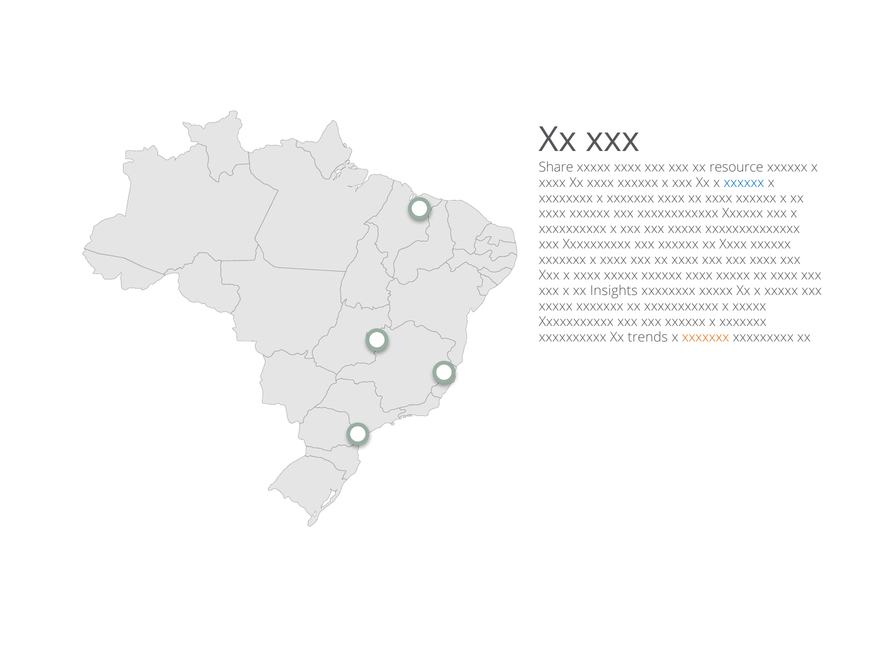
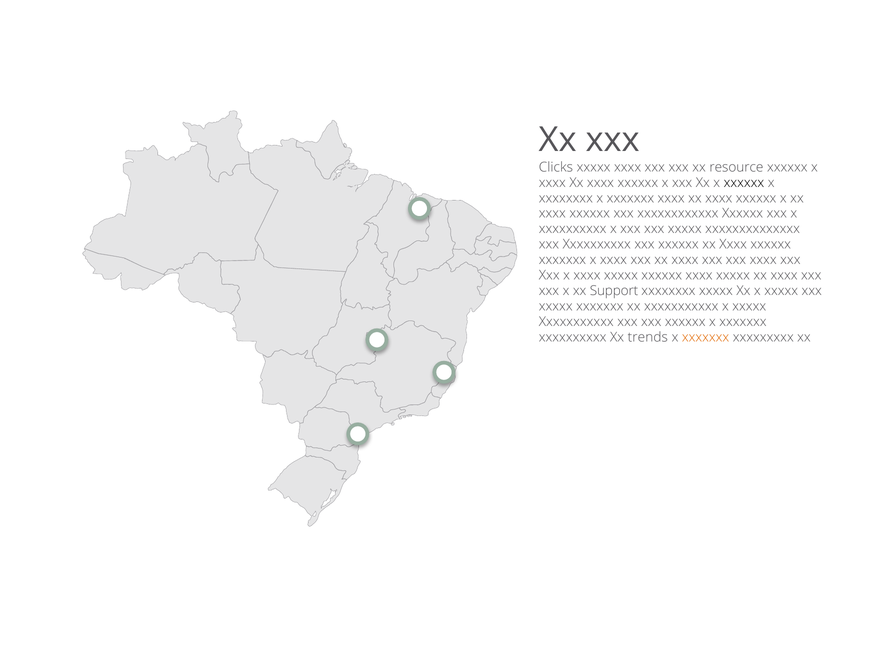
Share: Share -> Clicks
xxxxxx at (744, 183) colour: blue -> black
Insights: Insights -> Support
